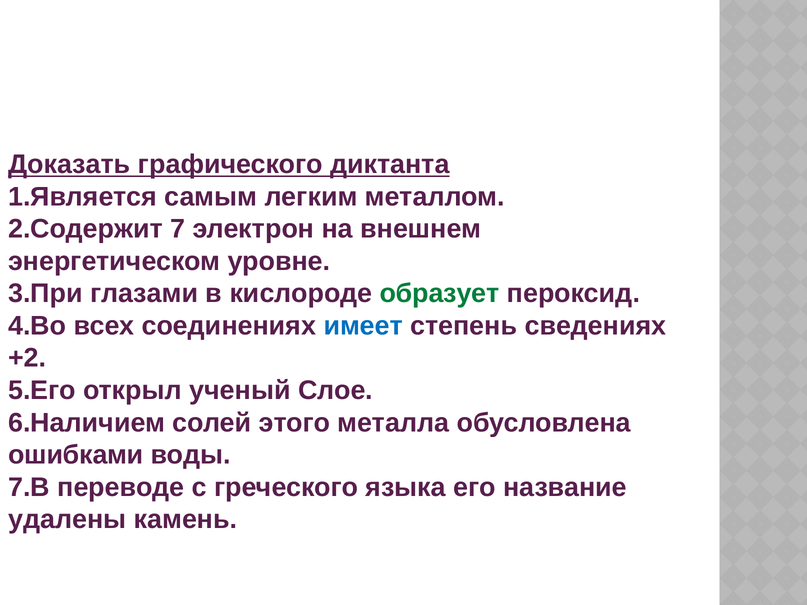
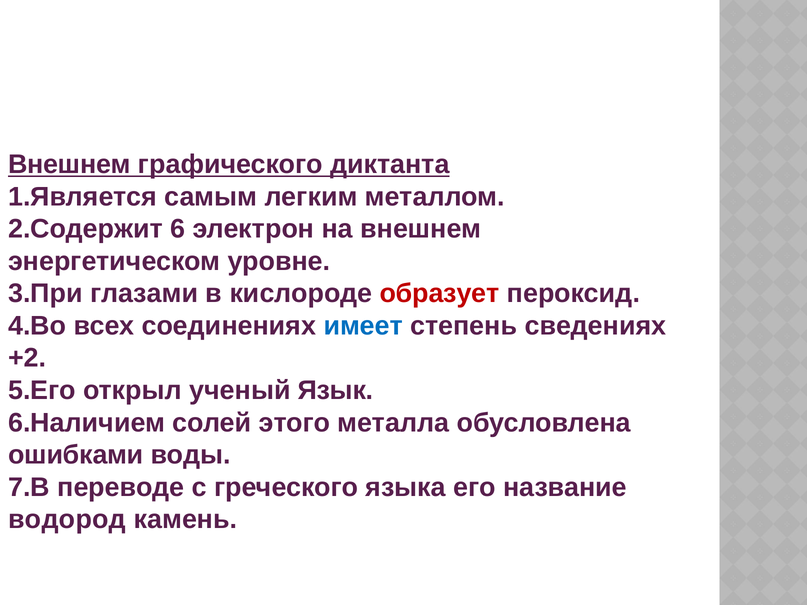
Доказать at (69, 165): Доказать -> Внешнем
7: 7 -> 6
образует colour: green -> red
Слое: Слое -> Язык
удалены: удалены -> водород
